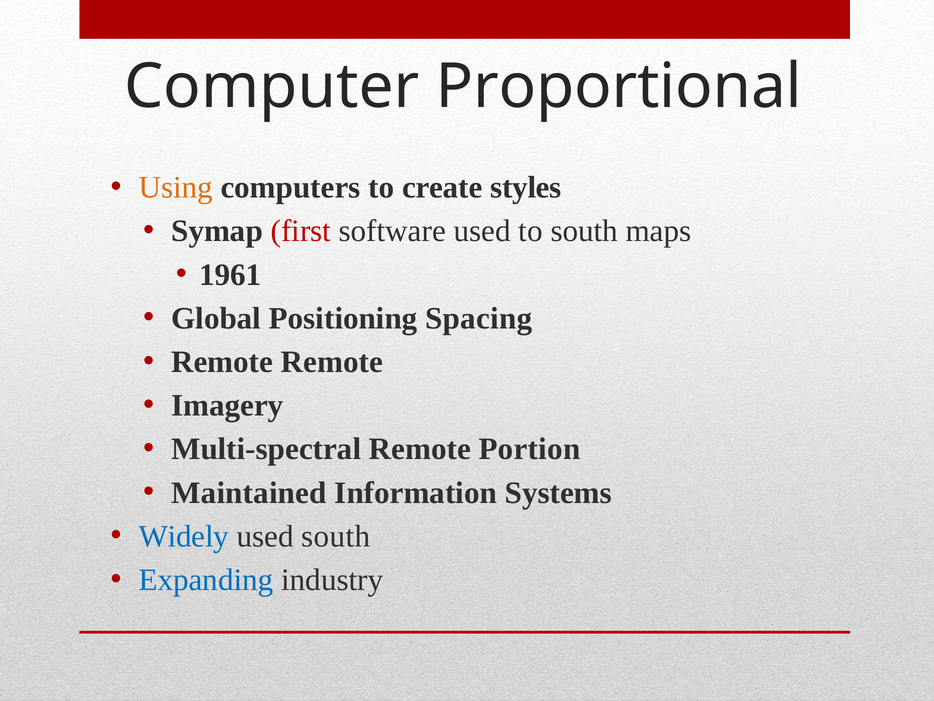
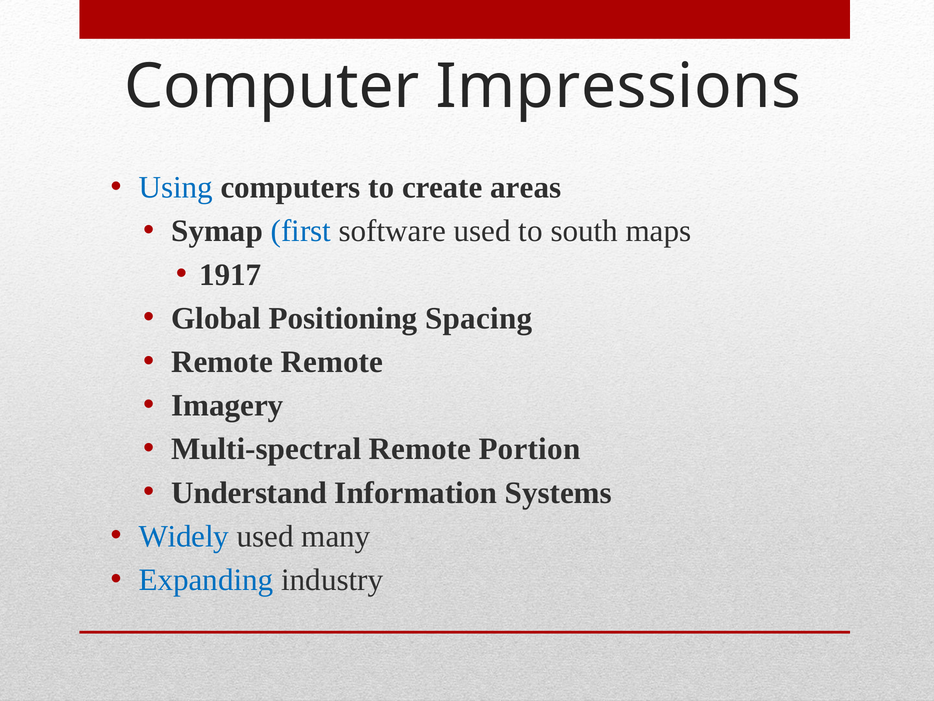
Proportional: Proportional -> Impressions
Using colour: orange -> blue
styles: styles -> areas
first colour: red -> blue
1961: 1961 -> 1917
Maintained: Maintained -> Understand
used south: south -> many
